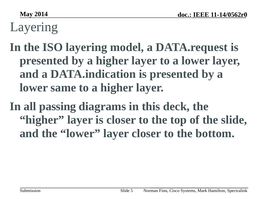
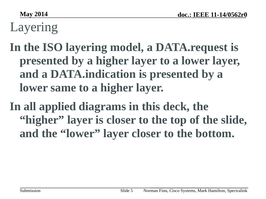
passing: passing -> applied
